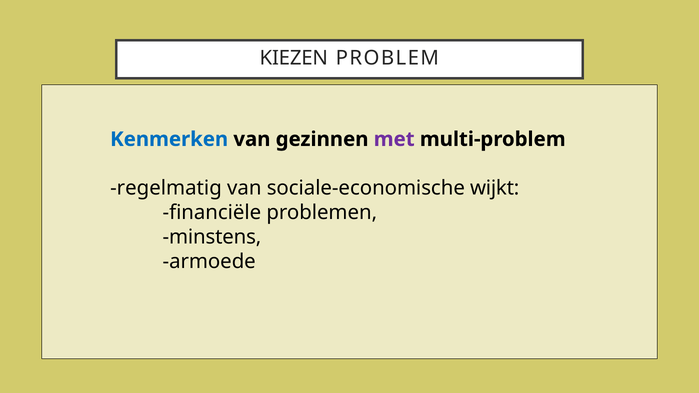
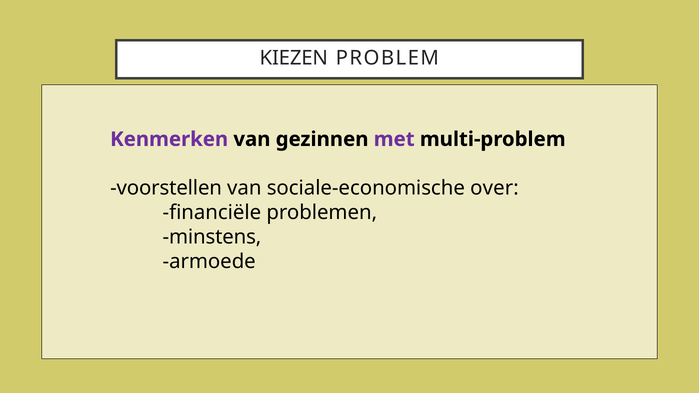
Kenmerken colour: blue -> purple
regelmatig: regelmatig -> voorstellen
wijkt: wijkt -> over
